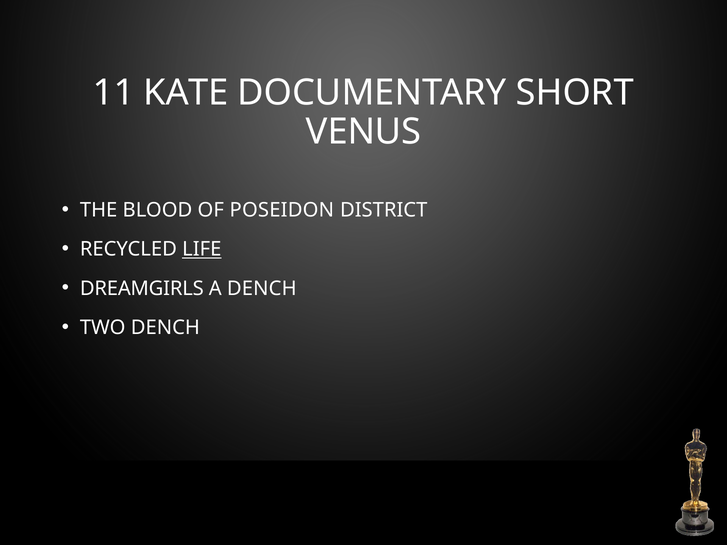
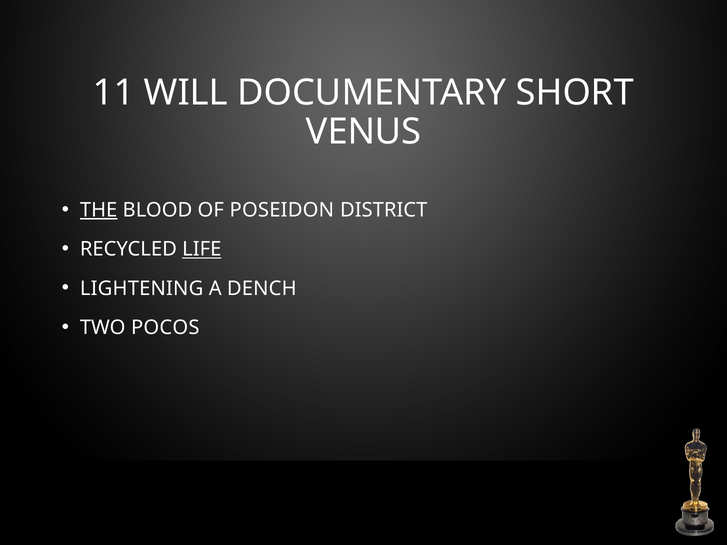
KATE: KATE -> WILL
THE underline: none -> present
DREAMGIRLS: DREAMGIRLS -> LIGHTENING
TWO DENCH: DENCH -> POCOS
